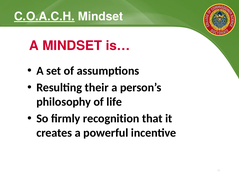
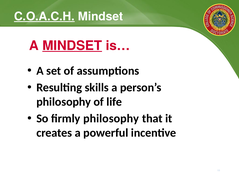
MINDSET at (72, 46) underline: none -> present
their: their -> skills
firmly recognition: recognition -> philosophy
